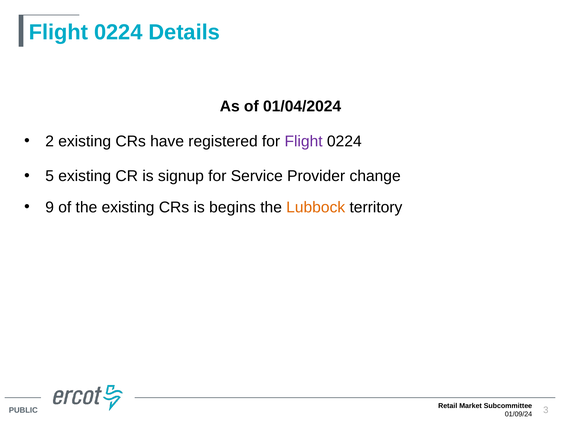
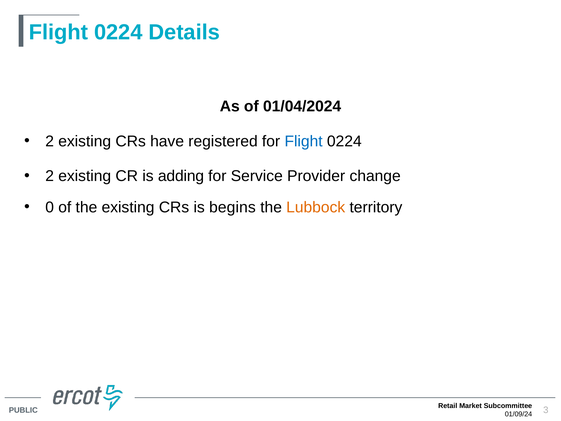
Flight at (304, 141) colour: purple -> blue
5 at (50, 176): 5 -> 2
signup: signup -> adding
9: 9 -> 0
